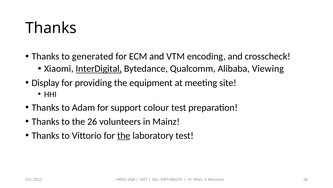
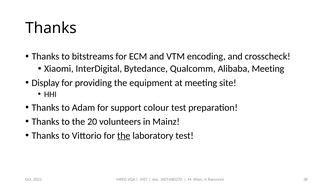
generated: generated -> bitstreams
InterDigital underline: present -> none
Alibaba Viewing: Viewing -> Meeting
26: 26 -> 20
